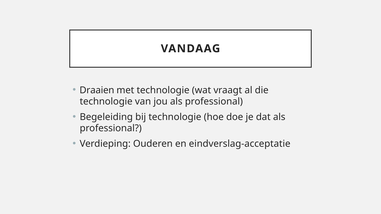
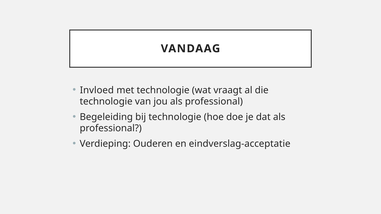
Draaien: Draaien -> Invloed
